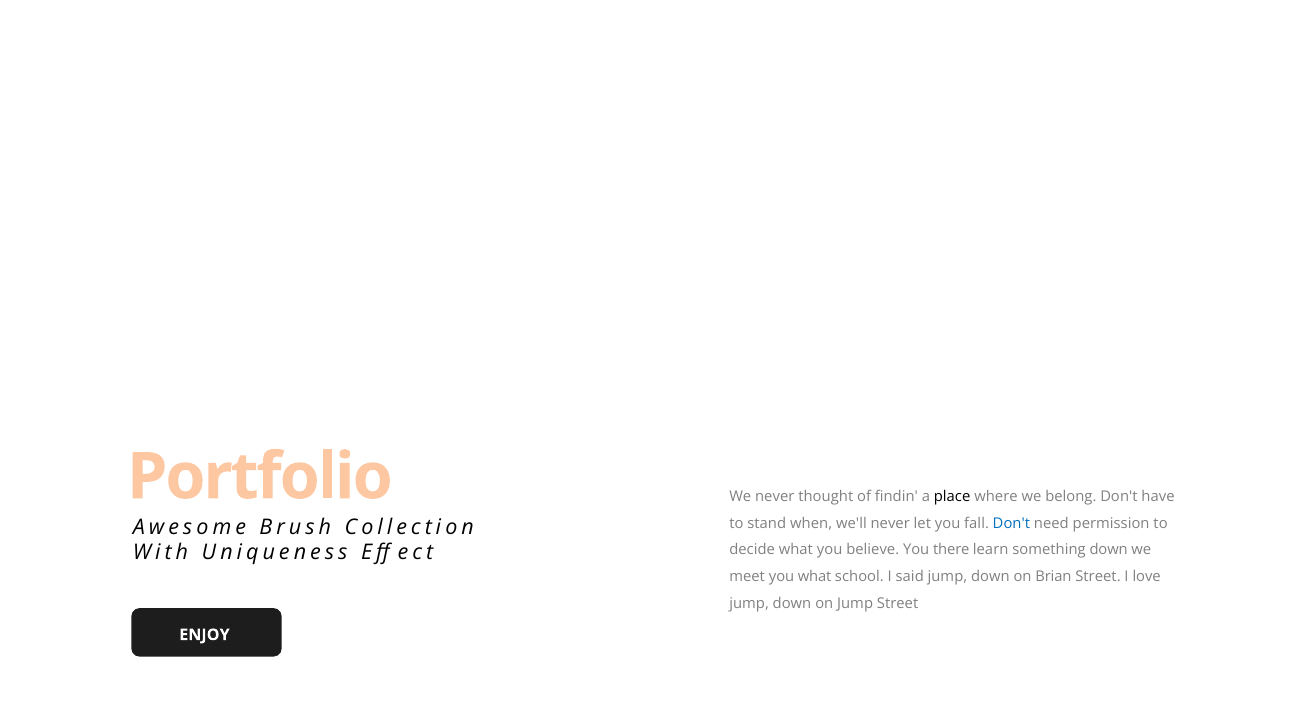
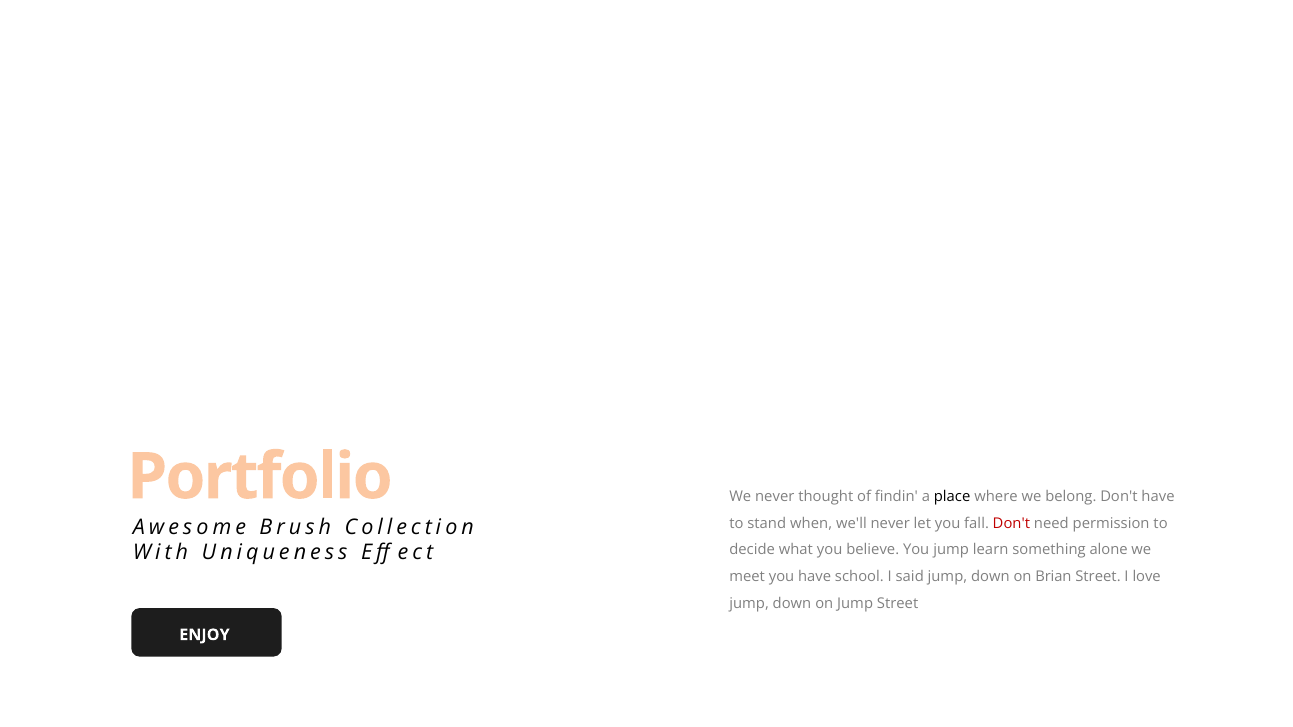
Don't at (1011, 523) colour: blue -> red
You there: there -> jump
something down: down -> alone
you what: what -> have
